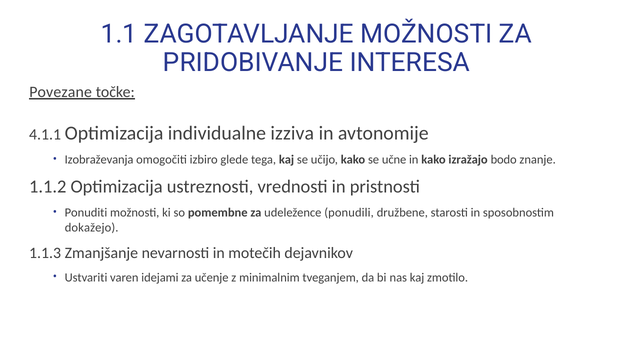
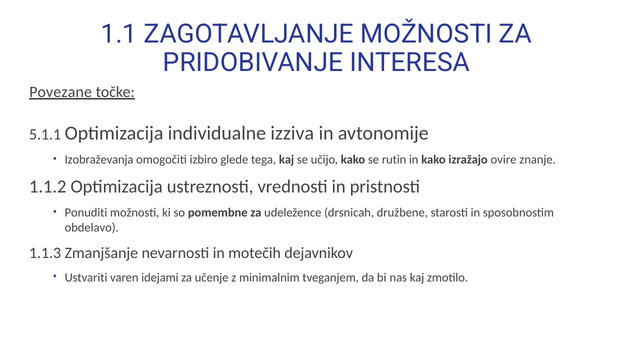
4.1.1: 4.1.1 -> 5.1.1
učne: učne -> rutin
bodo: bodo -> ovire
ponudili: ponudili -> drsnicah
dokažejo: dokažejo -> obdelavo
